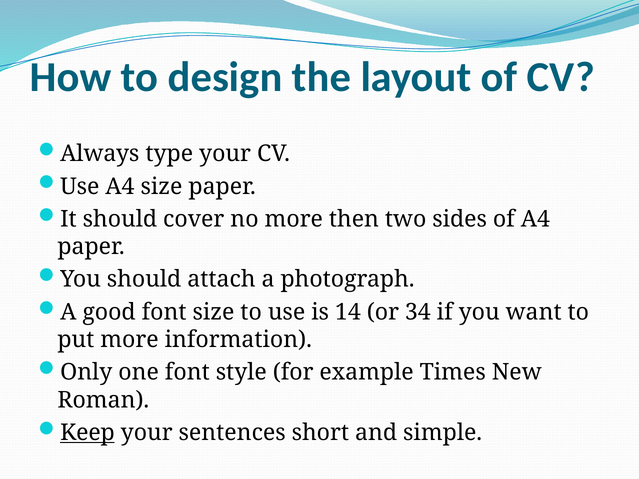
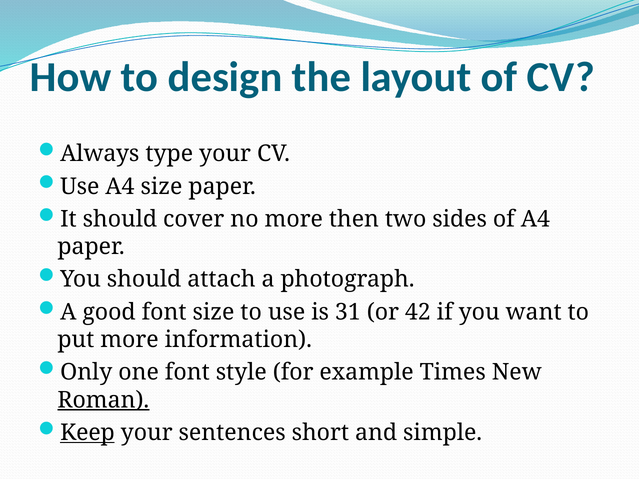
14: 14 -> 31
34: 34 -> 42
Roman underline: none -> present
